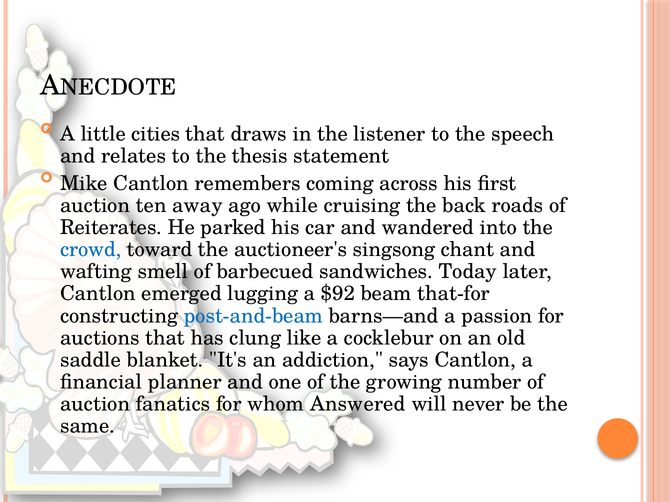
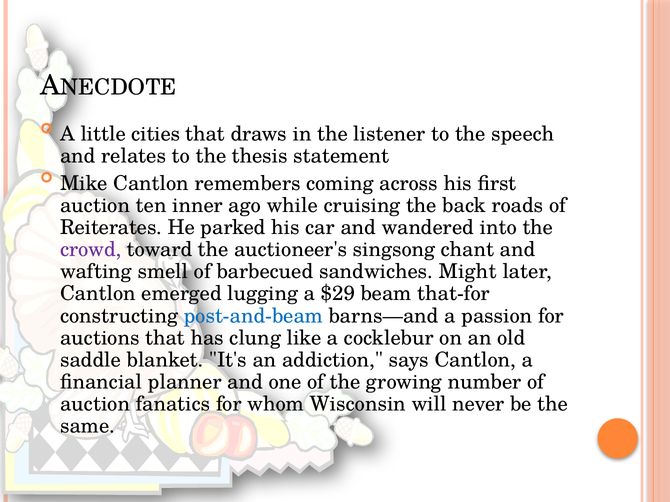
away: away -> inner
crowd colour: blue -> purple
Today: Today -> Might
$92: $92 -> $29
Answered: Answered -> Wisconsin
